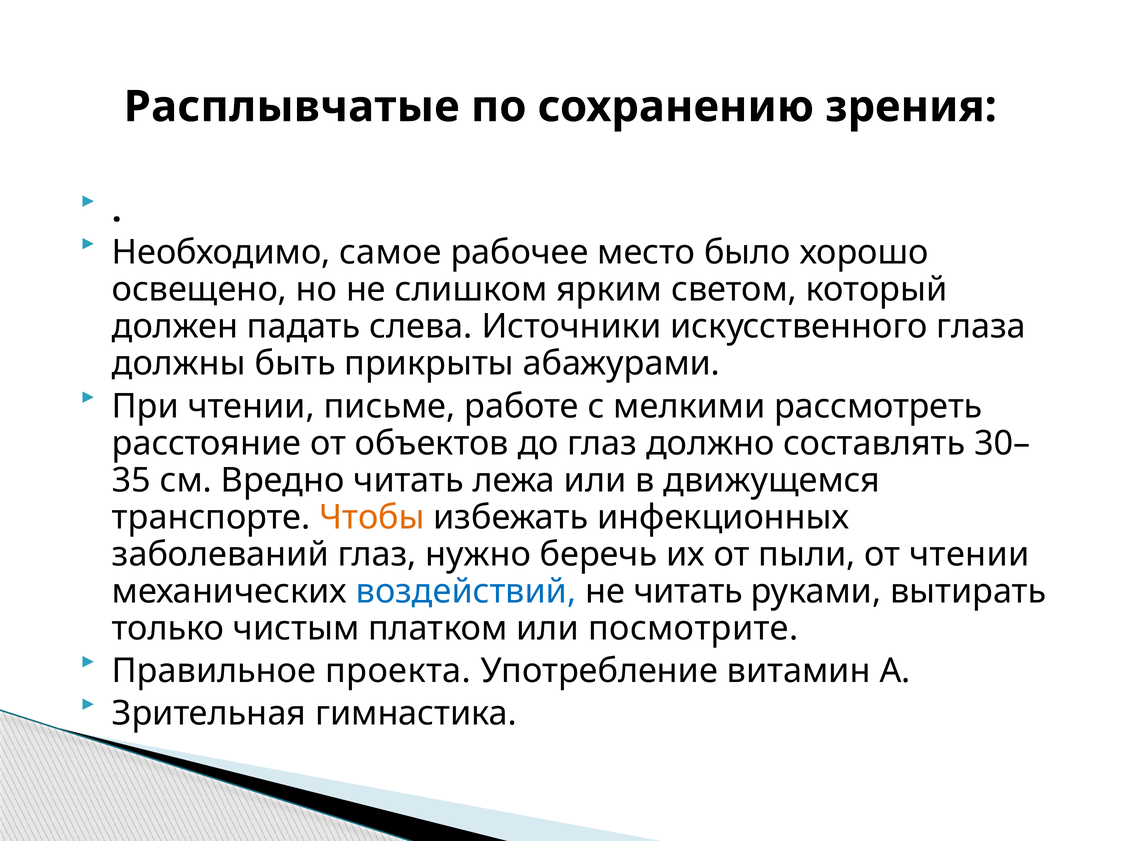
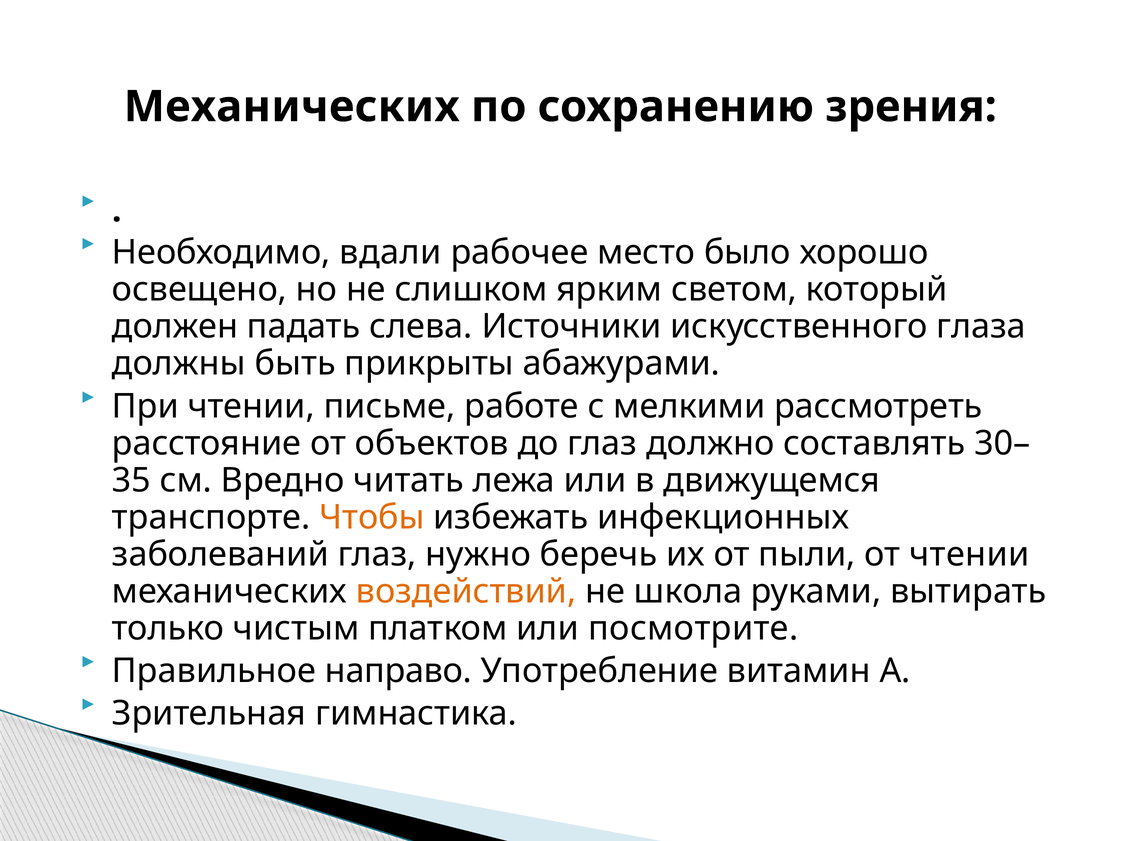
Расплывчатые at (292, 107): Расплывчатые -> Механических
самое: самое -> вдали
воздействий colour: blue -> orange
не читать: читать -> школа
проекта: проекта -> направо
